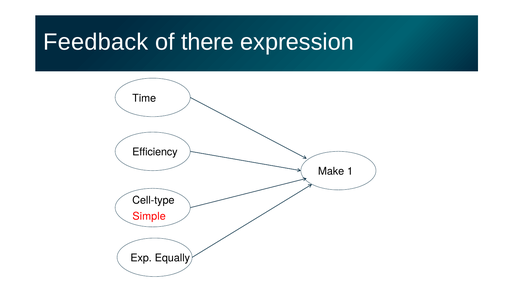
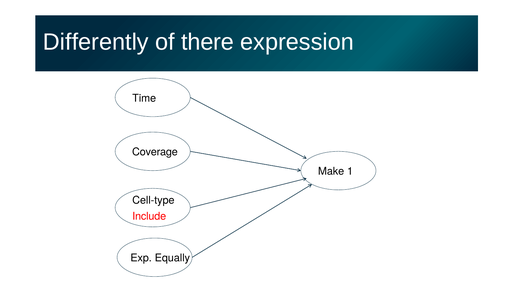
Feedback: Feedback -> Differently
Efficiency: Efficiency -> Coverage
Simple: Simple -> Include
